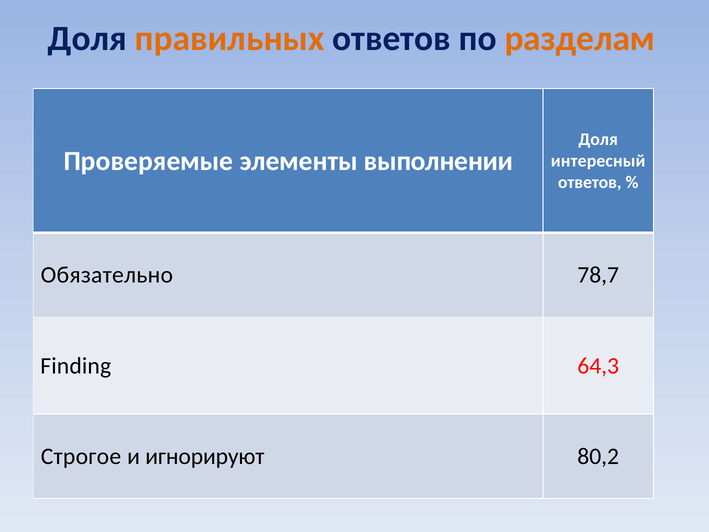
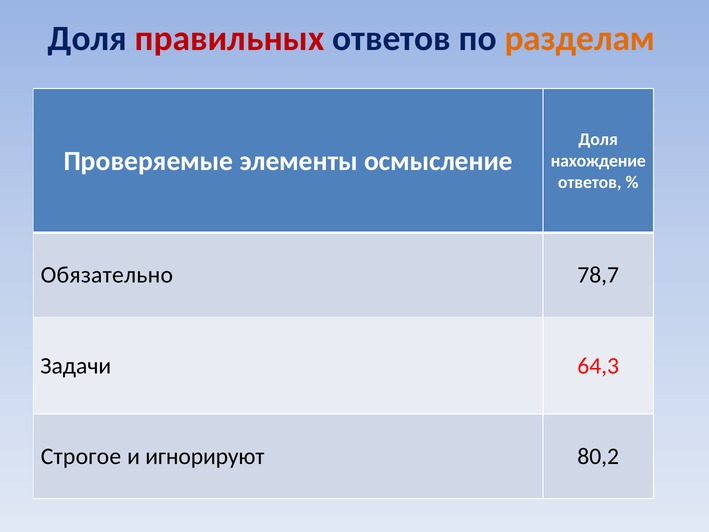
правильных colour: orange -> red
выполнении: выполнении -> осмысление
интересный: интересный -> нахождение
Finding: Finding -> Задачи
